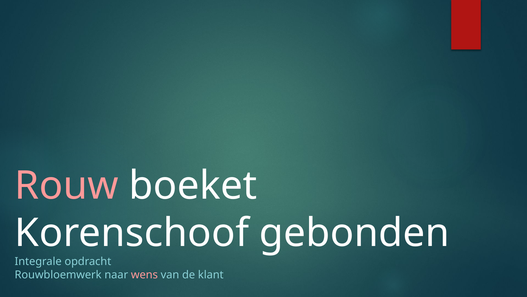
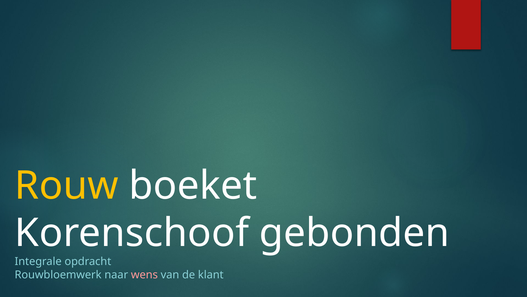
Rouw colour: pink -> yellow
